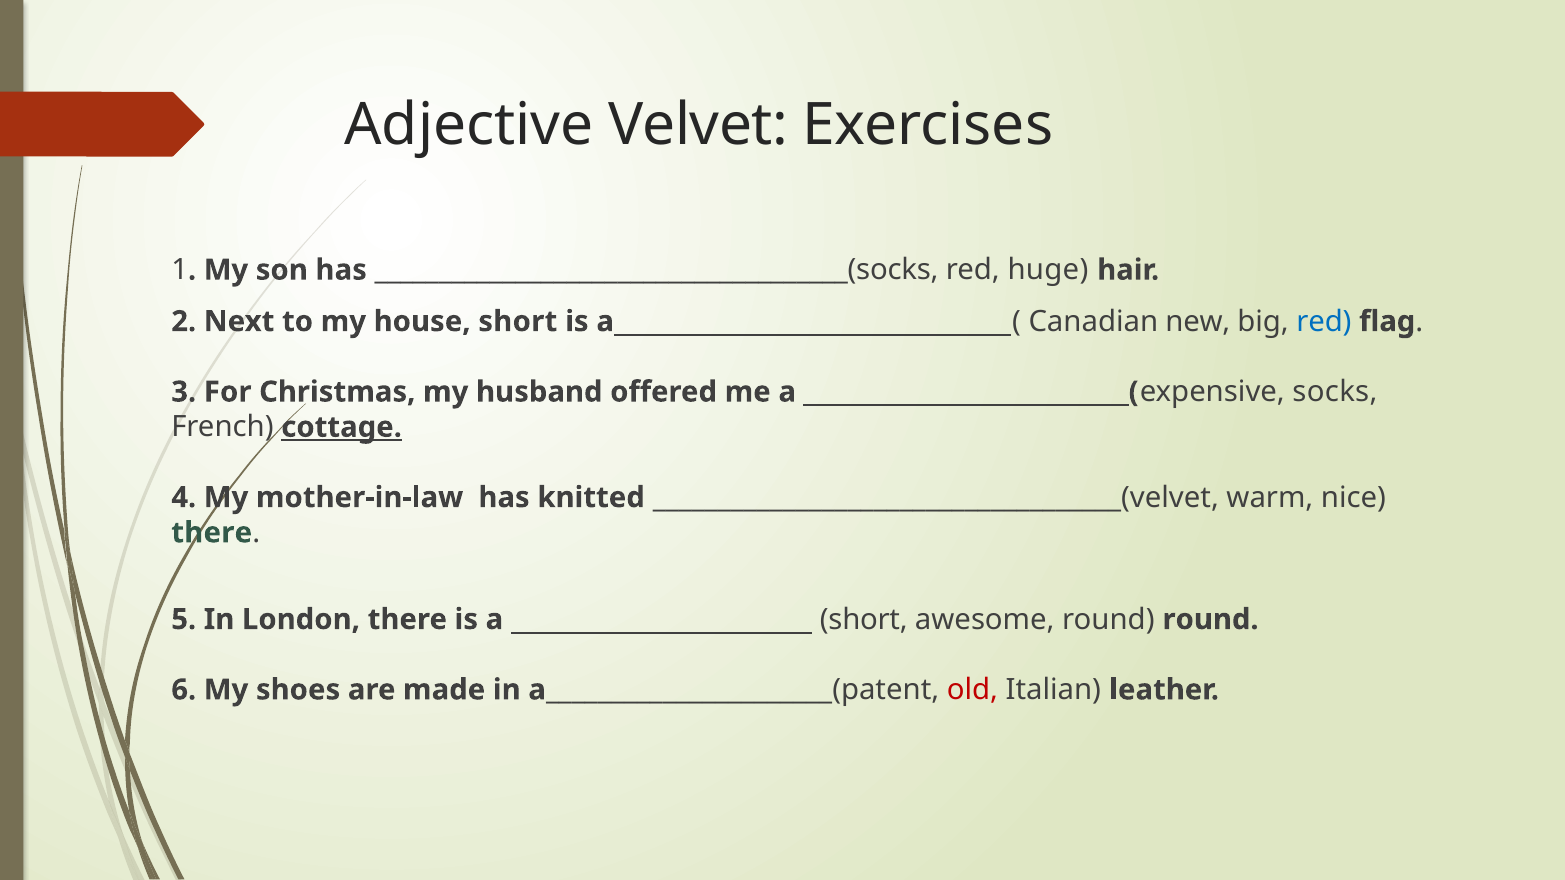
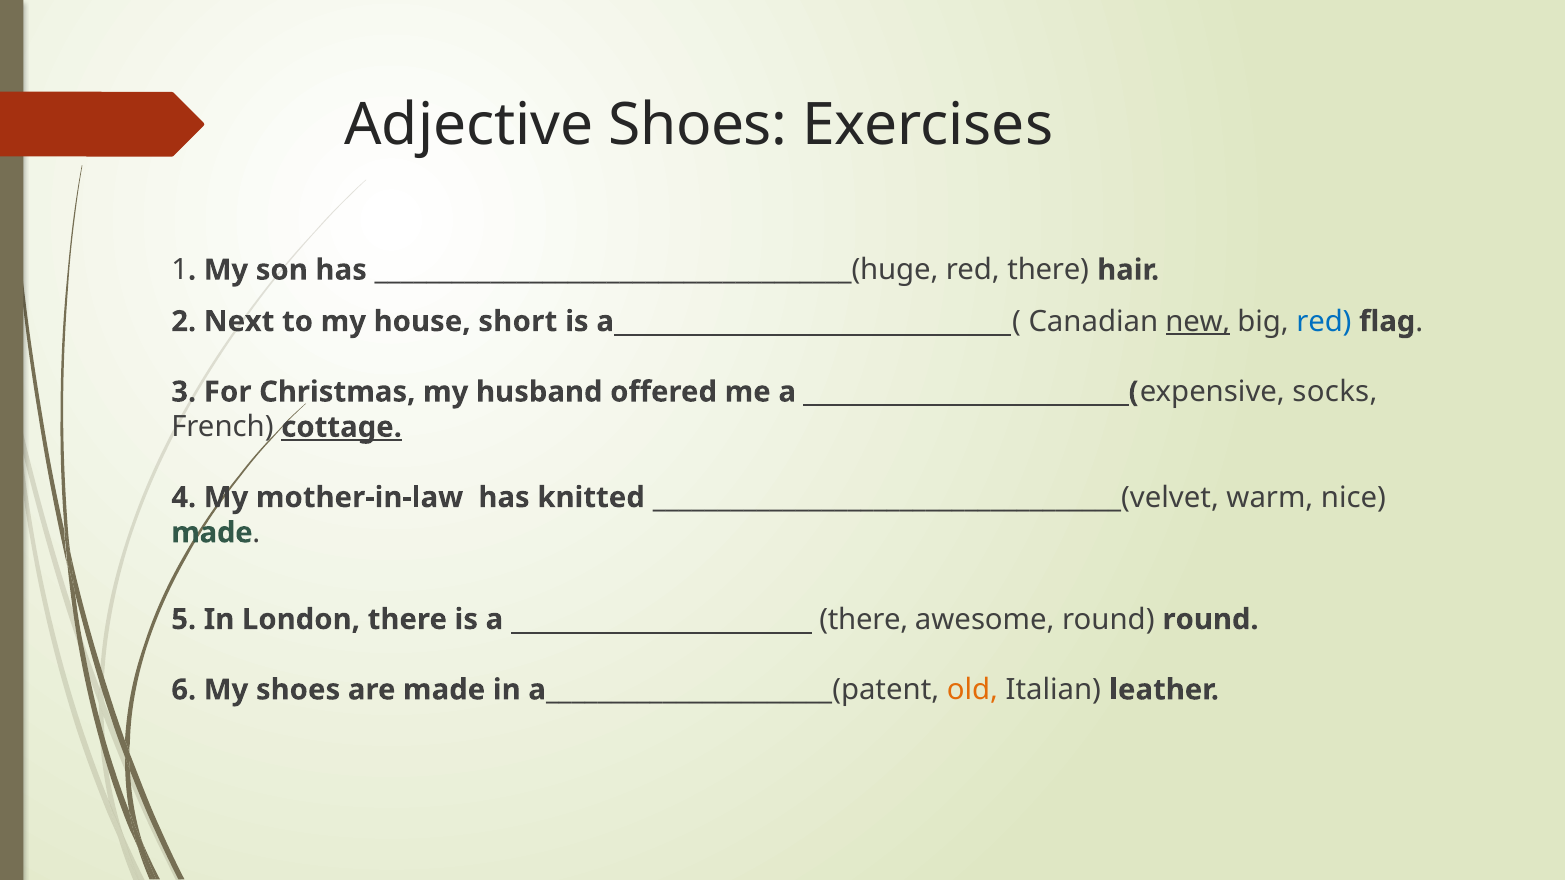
Adjective Velvet: Velvet -> Shoes
_____________________________________(socks: _____________________________________(socks -> _____________________________________(huge
red huge: huge -> there
new underline: none -> present
there at (212, 533): there -> made
short at (864, 620): short -> there
old colour: red -> orange
